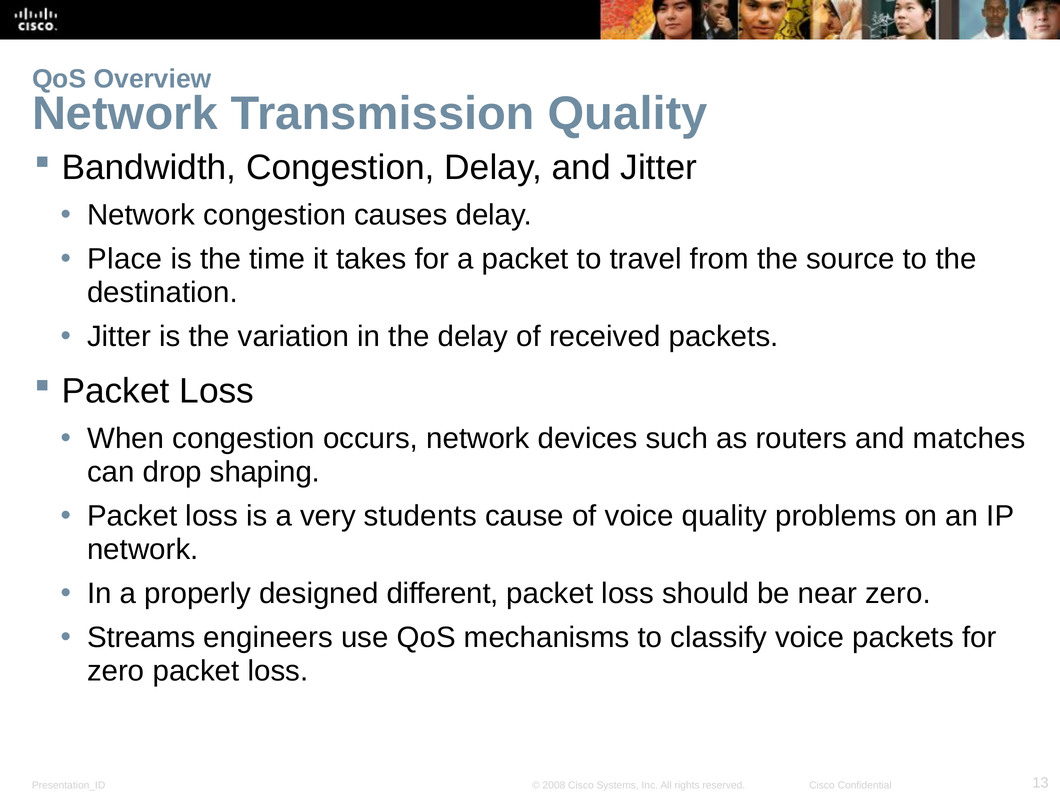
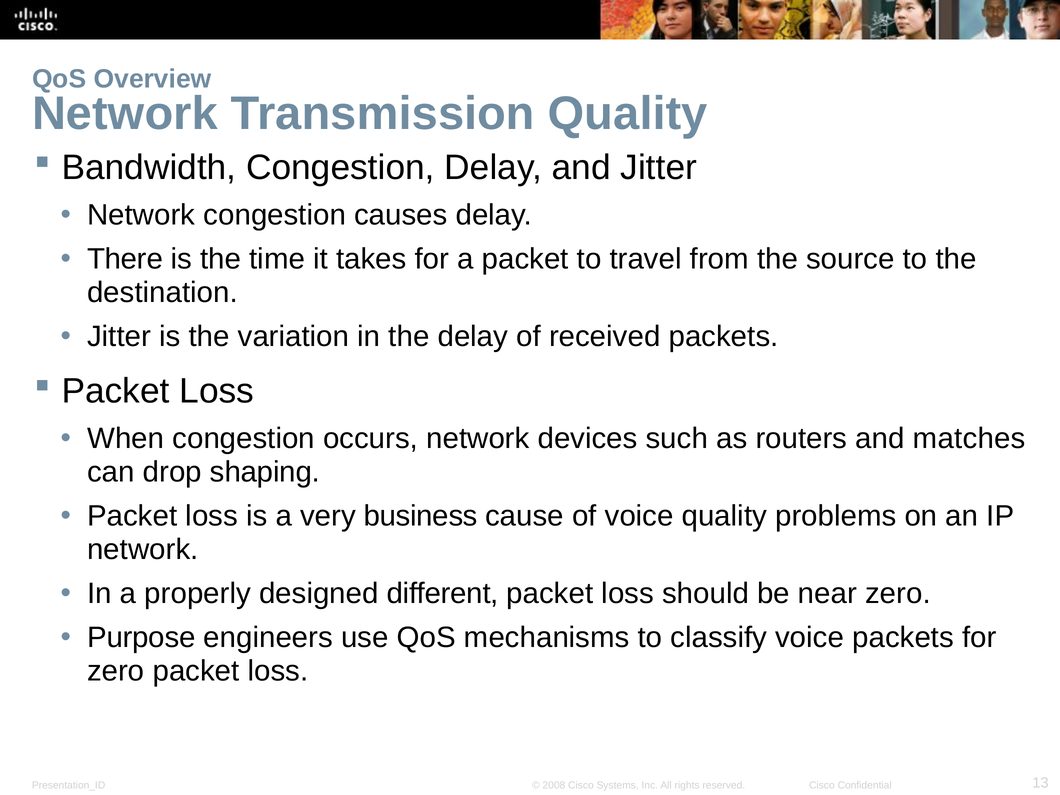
Place: Place -> There
students: students -> business
Streams: Streams -> Purpose
